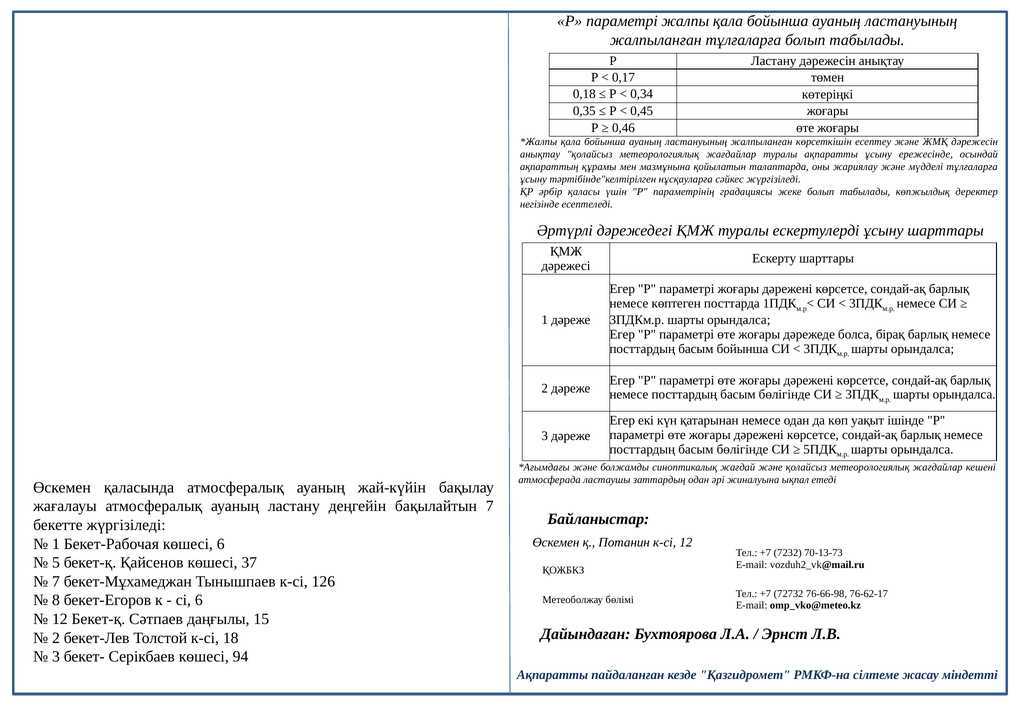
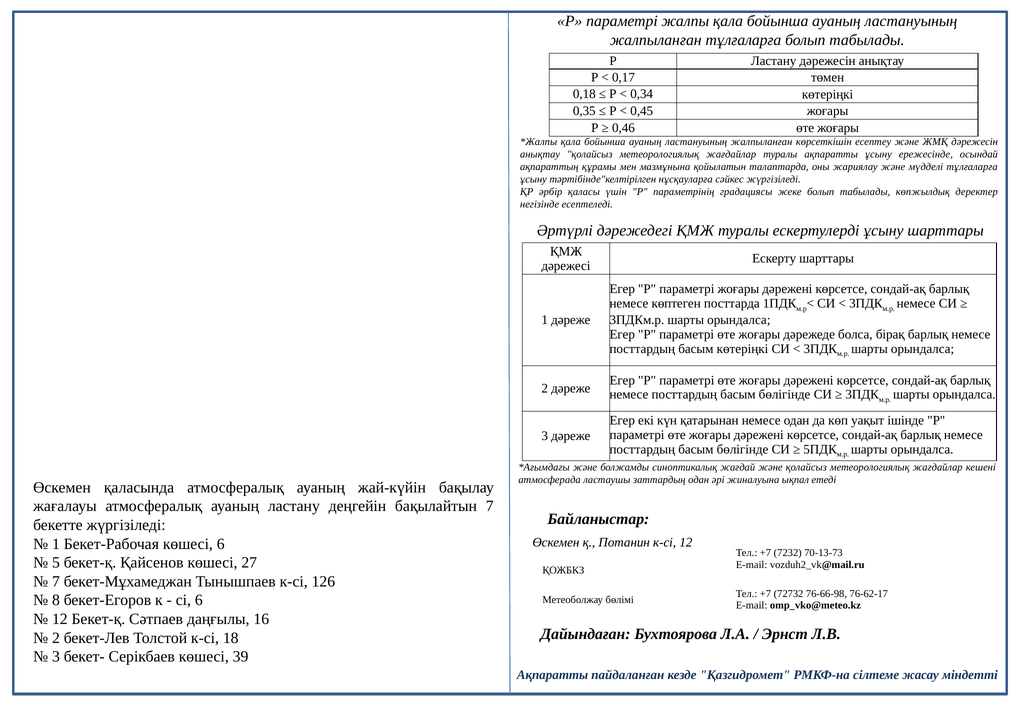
басым бойынша: бойынша -> көтеріңкі
37: 37 -> 27
15: 15 -> 16
94: 94 -> 39
